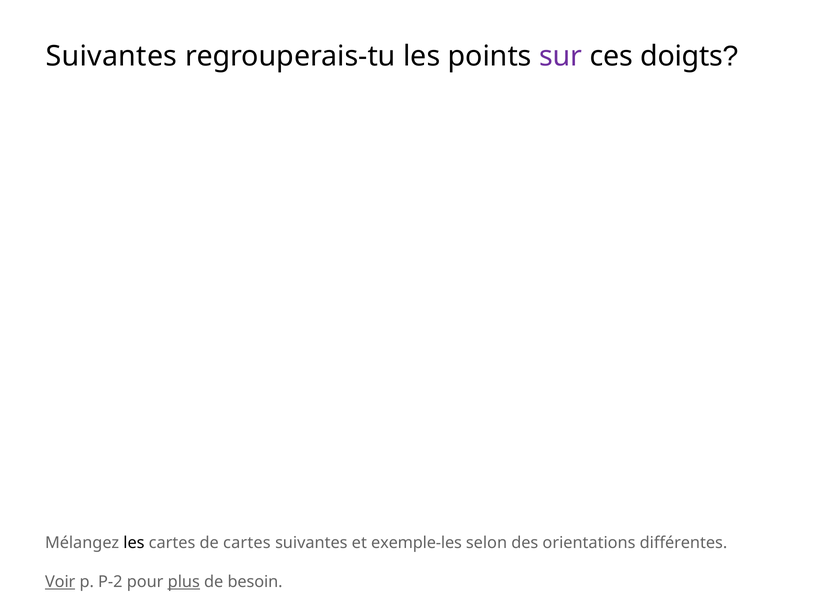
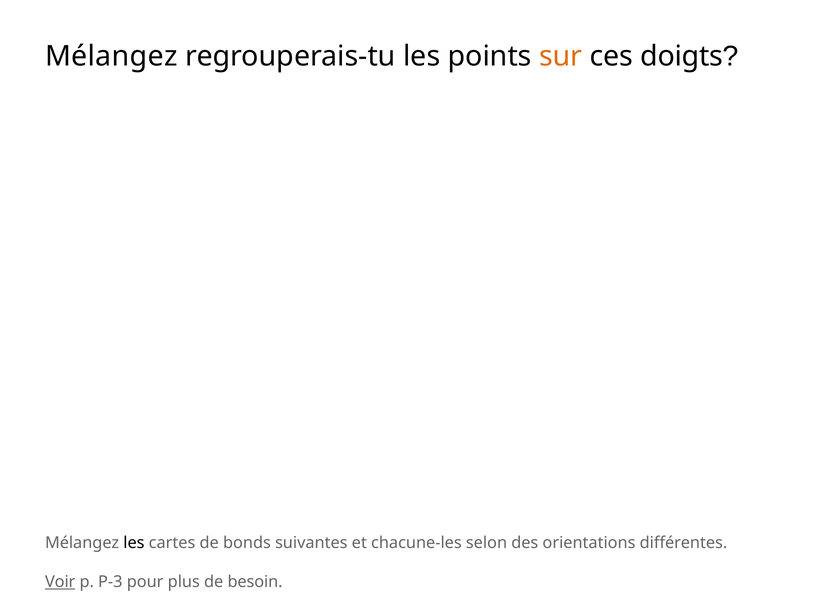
Suivantes at (111, 57): Suivantes -> Mélangez
sur colour: purple -> orange
de cartes: cartes -> bonds
exemple-les: exemple-les -> chacune-les
P-2: P-2 -> P-3
plus underline: present -> none
